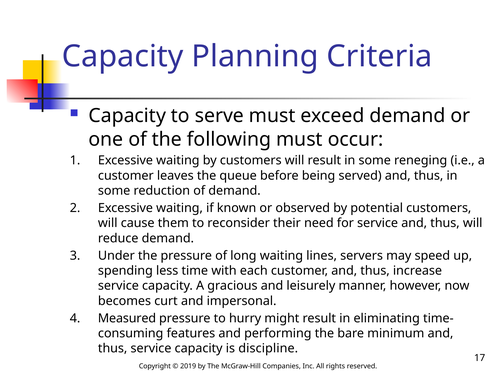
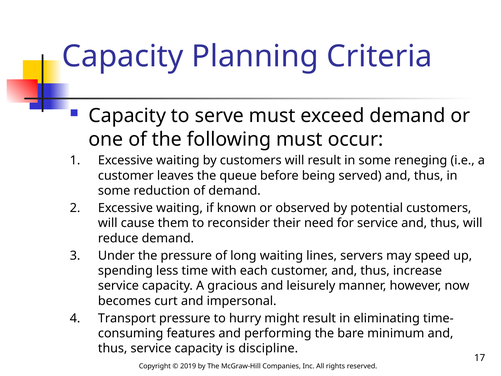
Measured: Measured -> Transport
